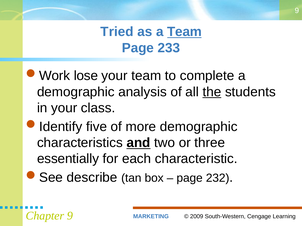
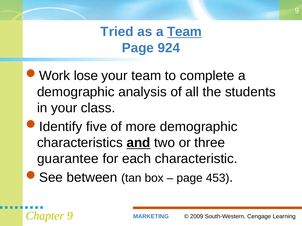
233: 233 -> 924
the underline: present -> none
essentially: essentially -> guarantee
describe: describe -> between
232: 232 -> 453
